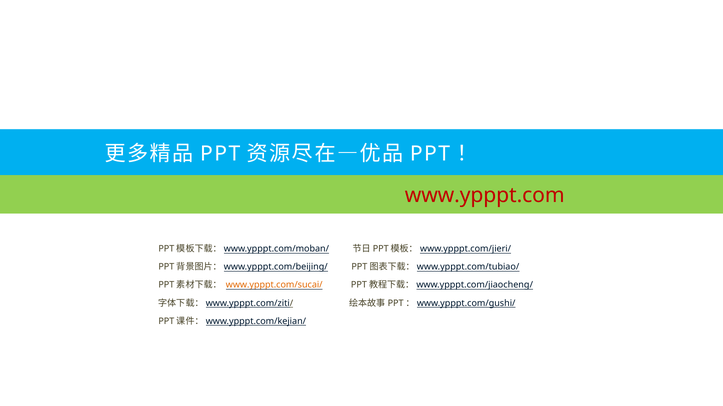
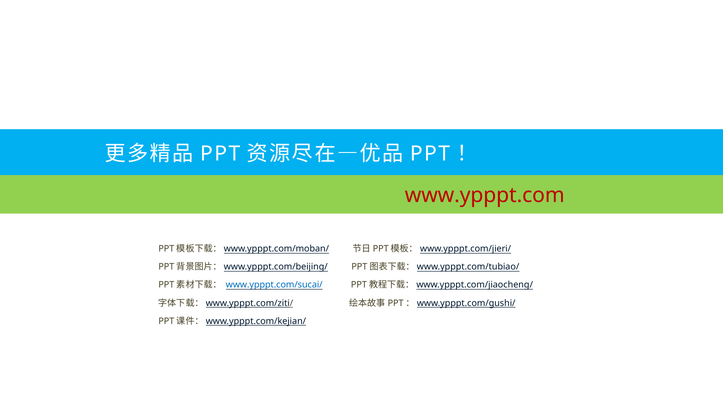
www.ypppt.com/sucai/ colour: orange -> blue
